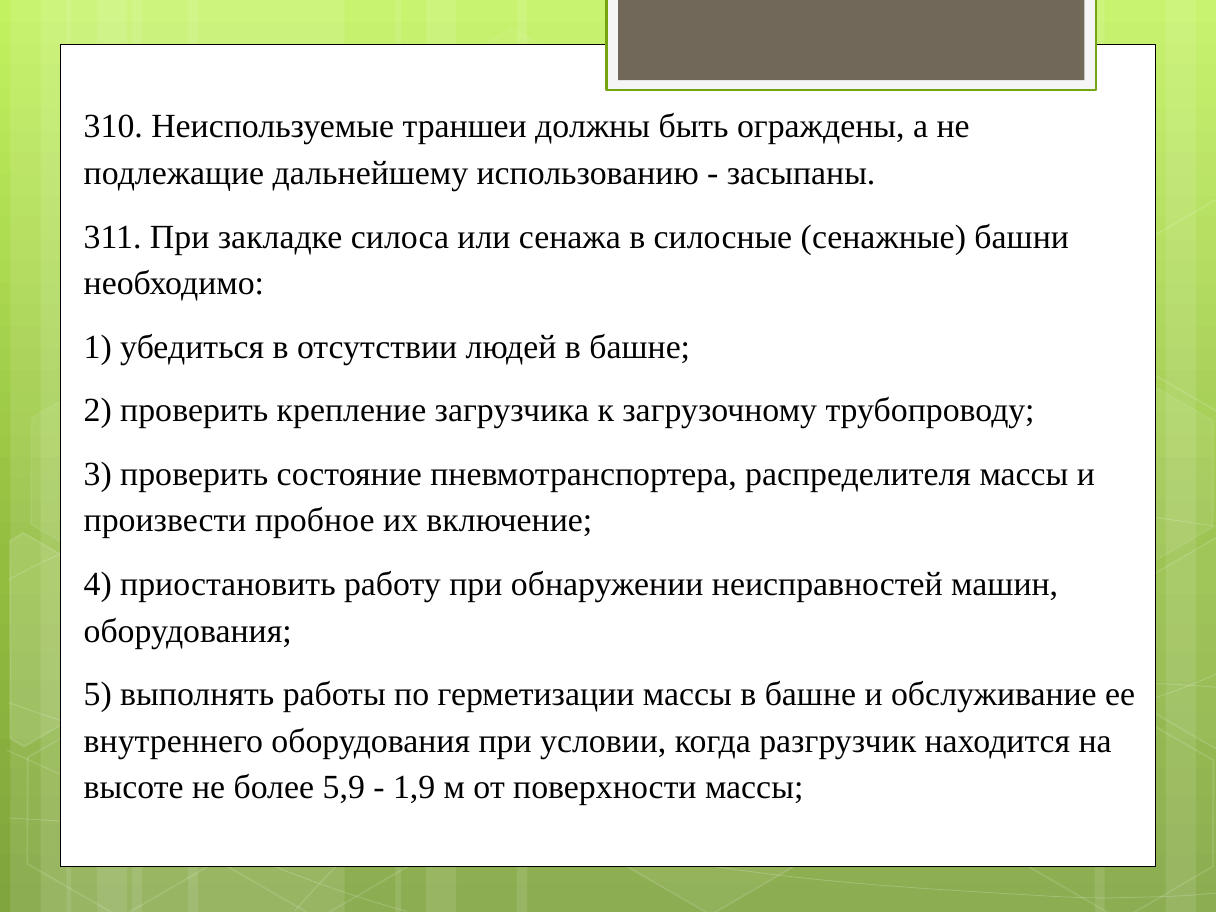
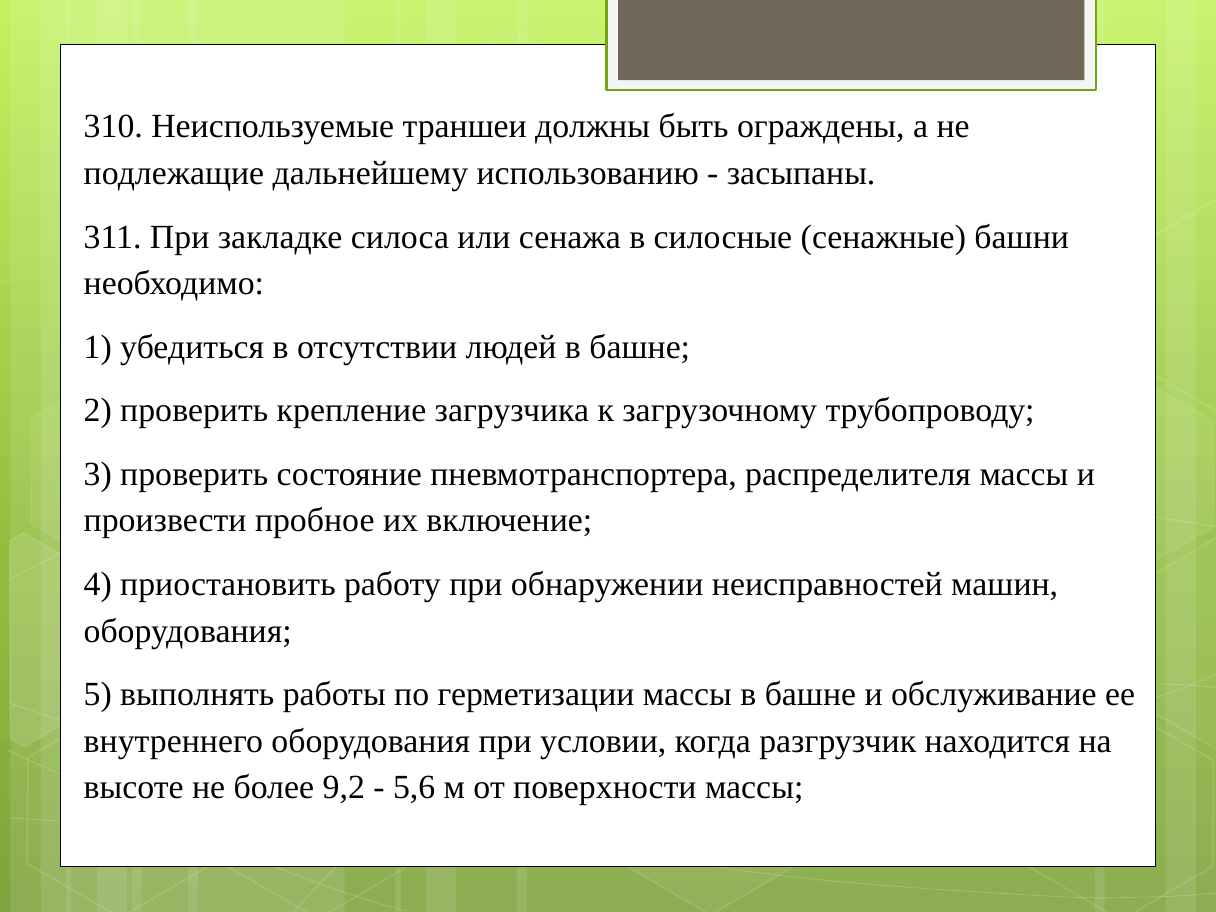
5,9: 5,9 -> 9,2
1,9: 1,9 -> 5,6
